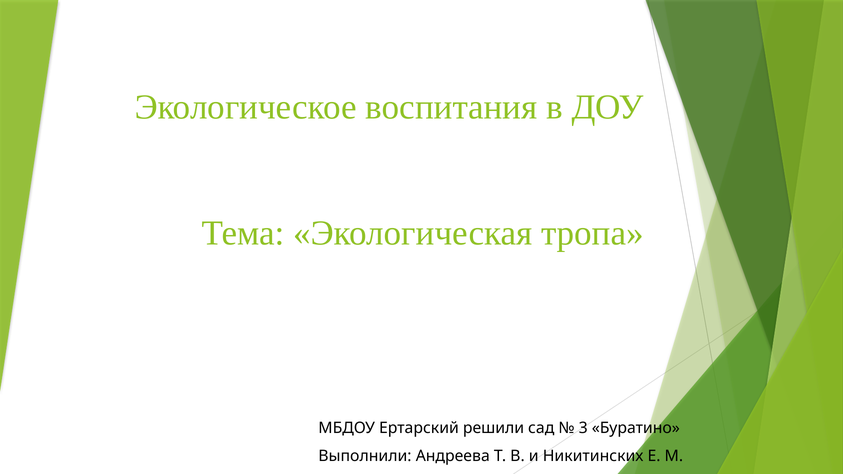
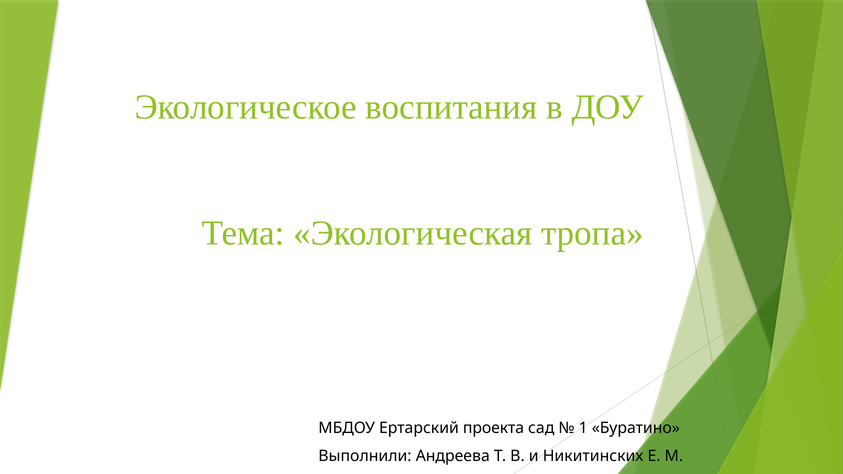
решили: решили -> проекта
3: 3 -> 1
